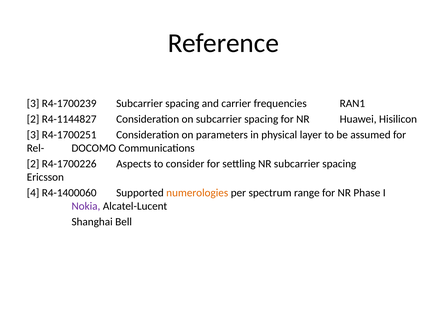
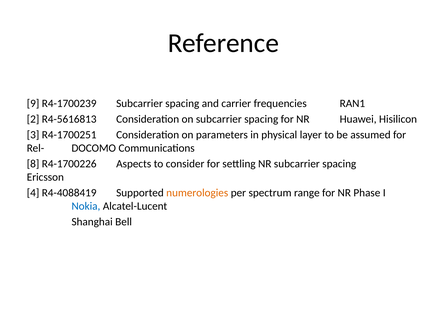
3 at (33, 104): 3 -> 9
R4-1144827: R4-1144827 -> R4-5616813
2 at (33, 164): 2 -> 8
R4-1400060: R4-1400060 -> R4-4088419
Nokia colour: purple -> blue
